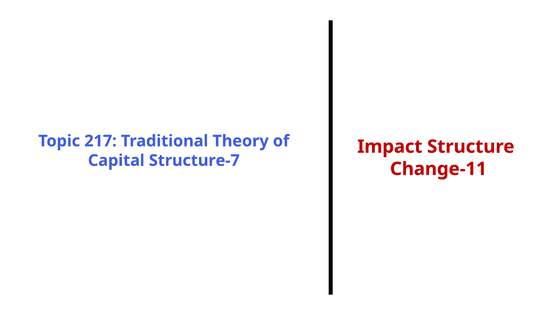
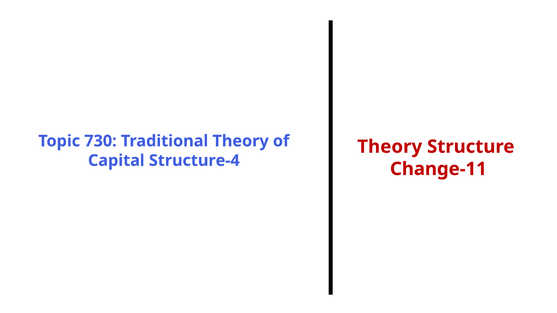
217: 217 -> 730
Impact at (390, 147): Impact -> Theory
Structure-7: Structure-7 -> Structure-4
